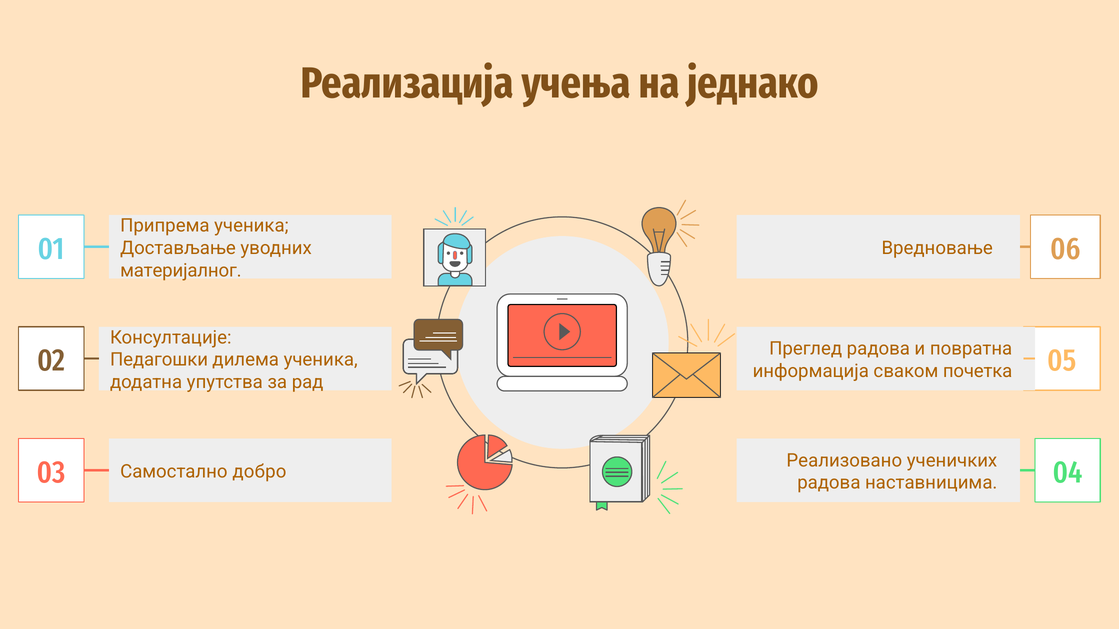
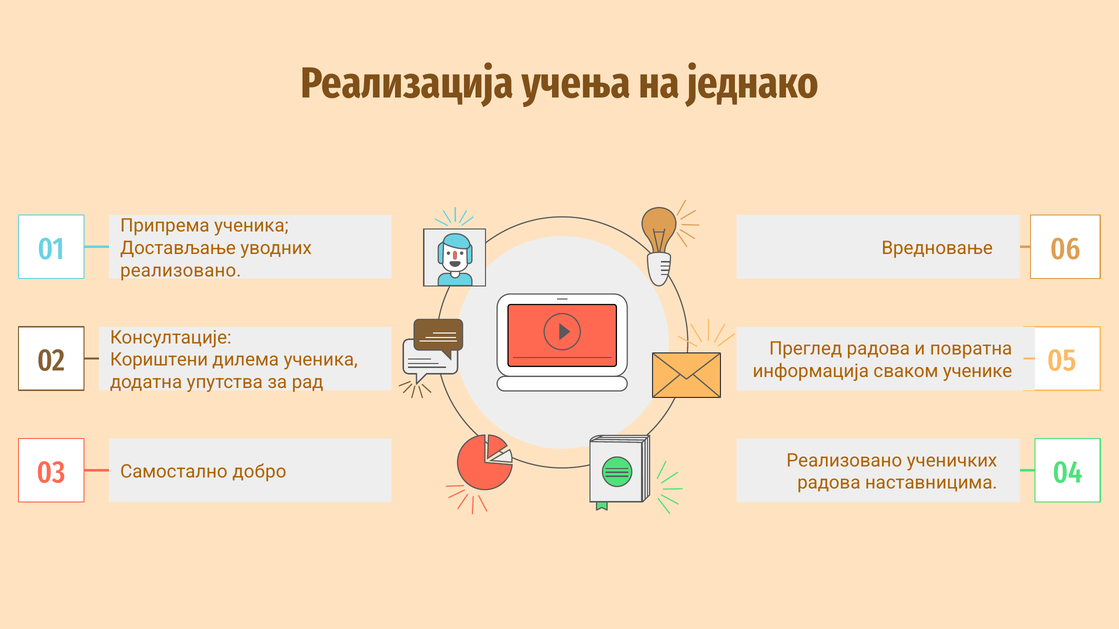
материјалног at (181, 271): материјалног -> реализовано
Педагошки: Педагошки -> Кориштени
почетка: почетка -> ученике
